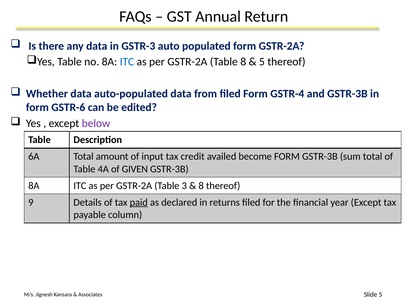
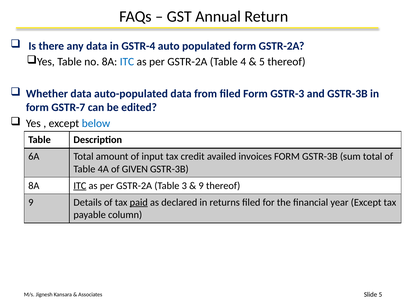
GSTR-3: GSTR-3 -> GSTR-4
Table 8: 8 -> 4
GSTR-4: GSTR-4 -> GSTR-3
GSTR-6: GSTR-6 -> GSTR-7
below colour: purple -> blue
become: become -> invoices
ITC at (80, 185) underline: none -> present
8 at (201, 185): 8 -> 9
